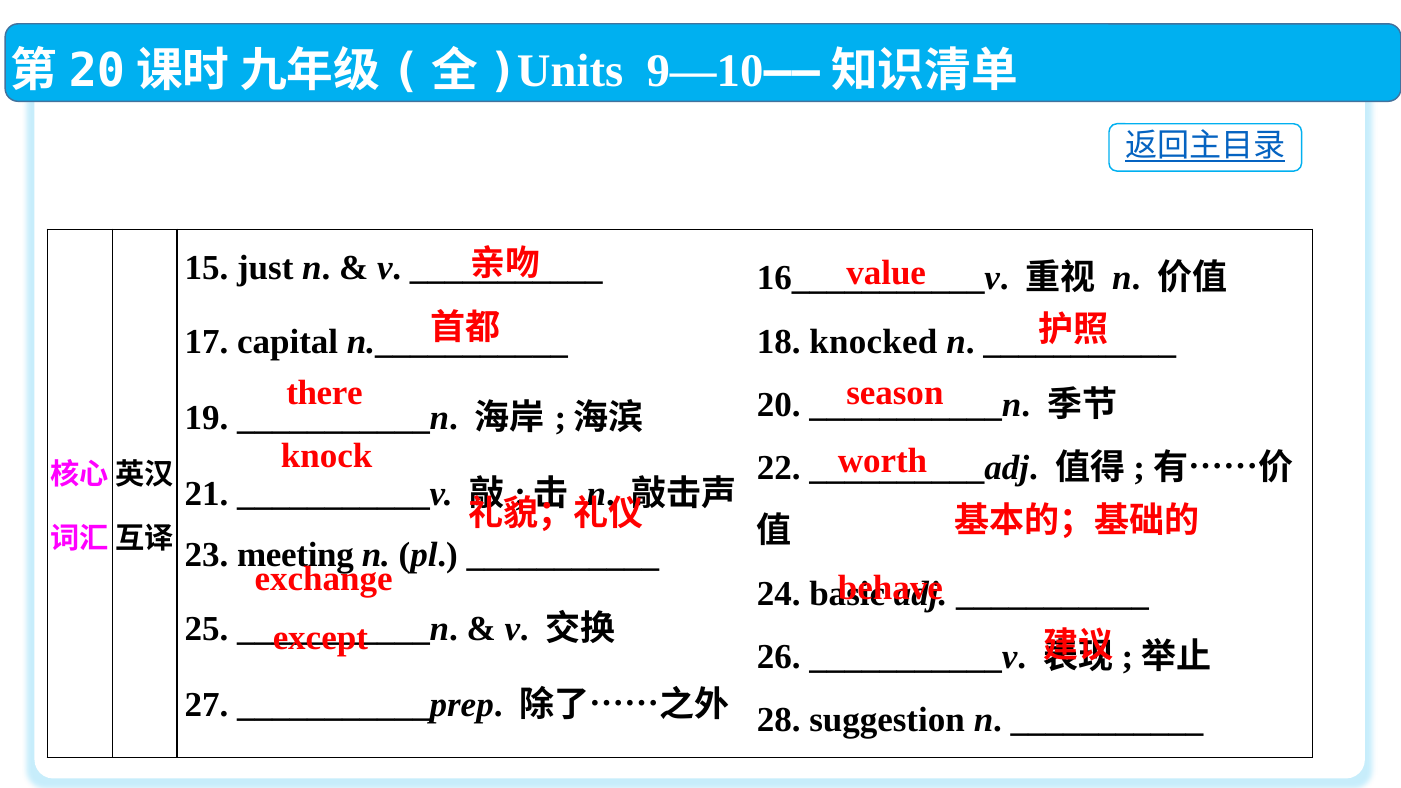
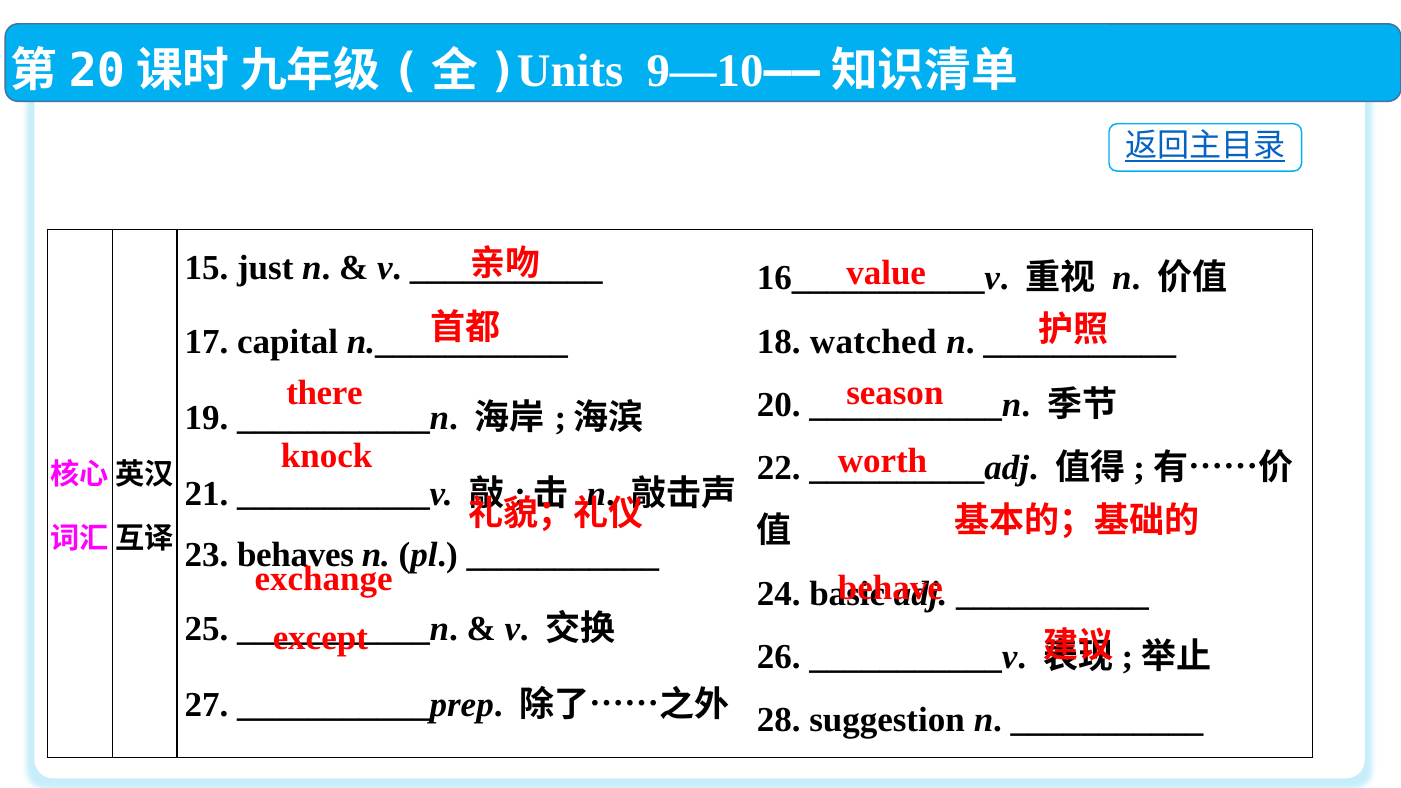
knocked: knocked -> watched
meeting: meeting -> behaves
